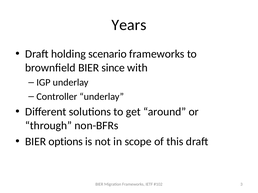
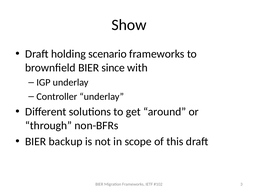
Years: Years -> Show
options: options -> backup
